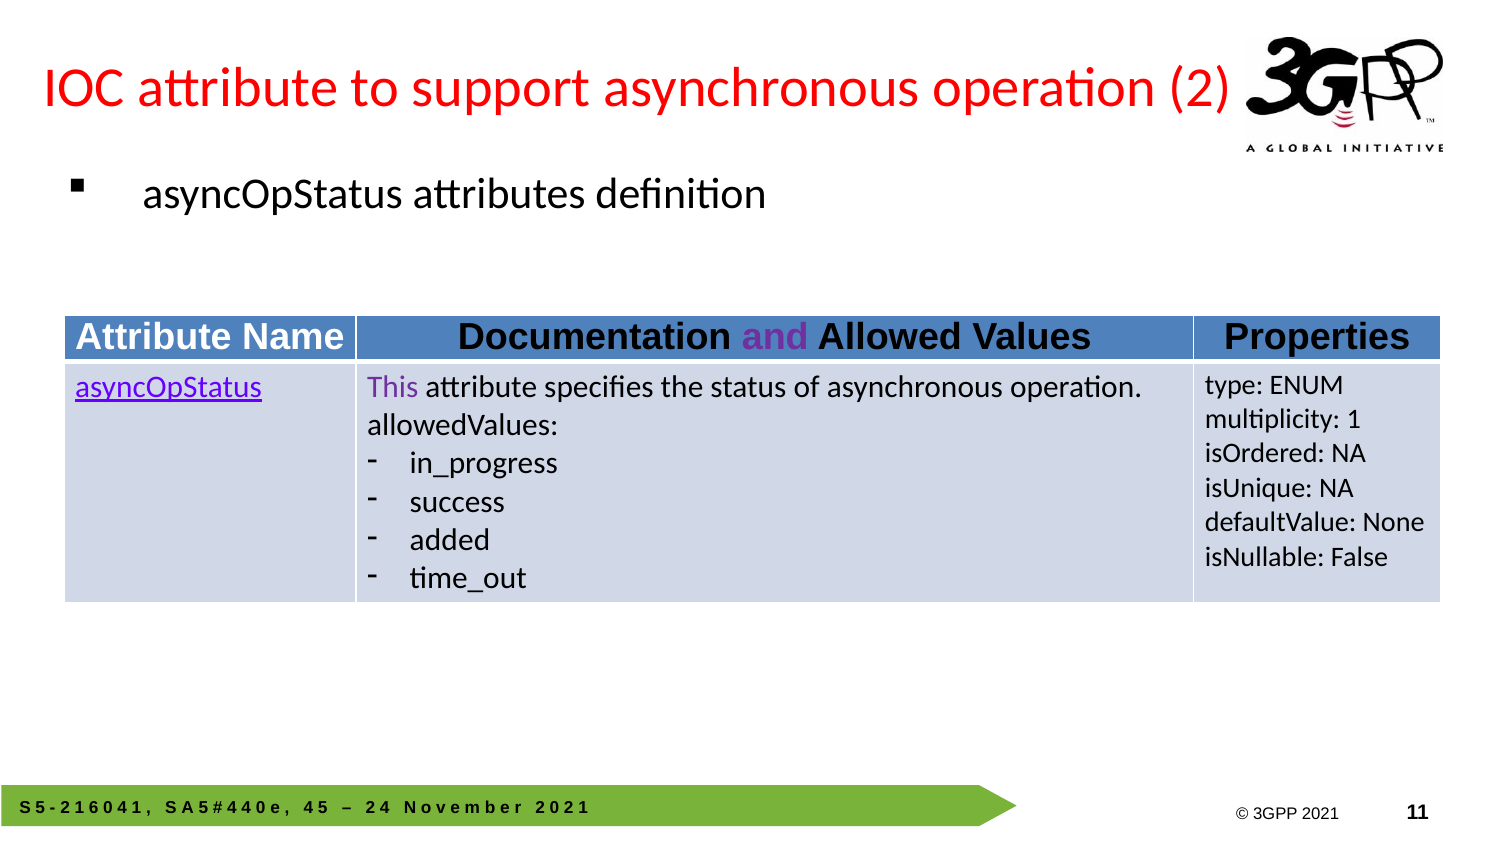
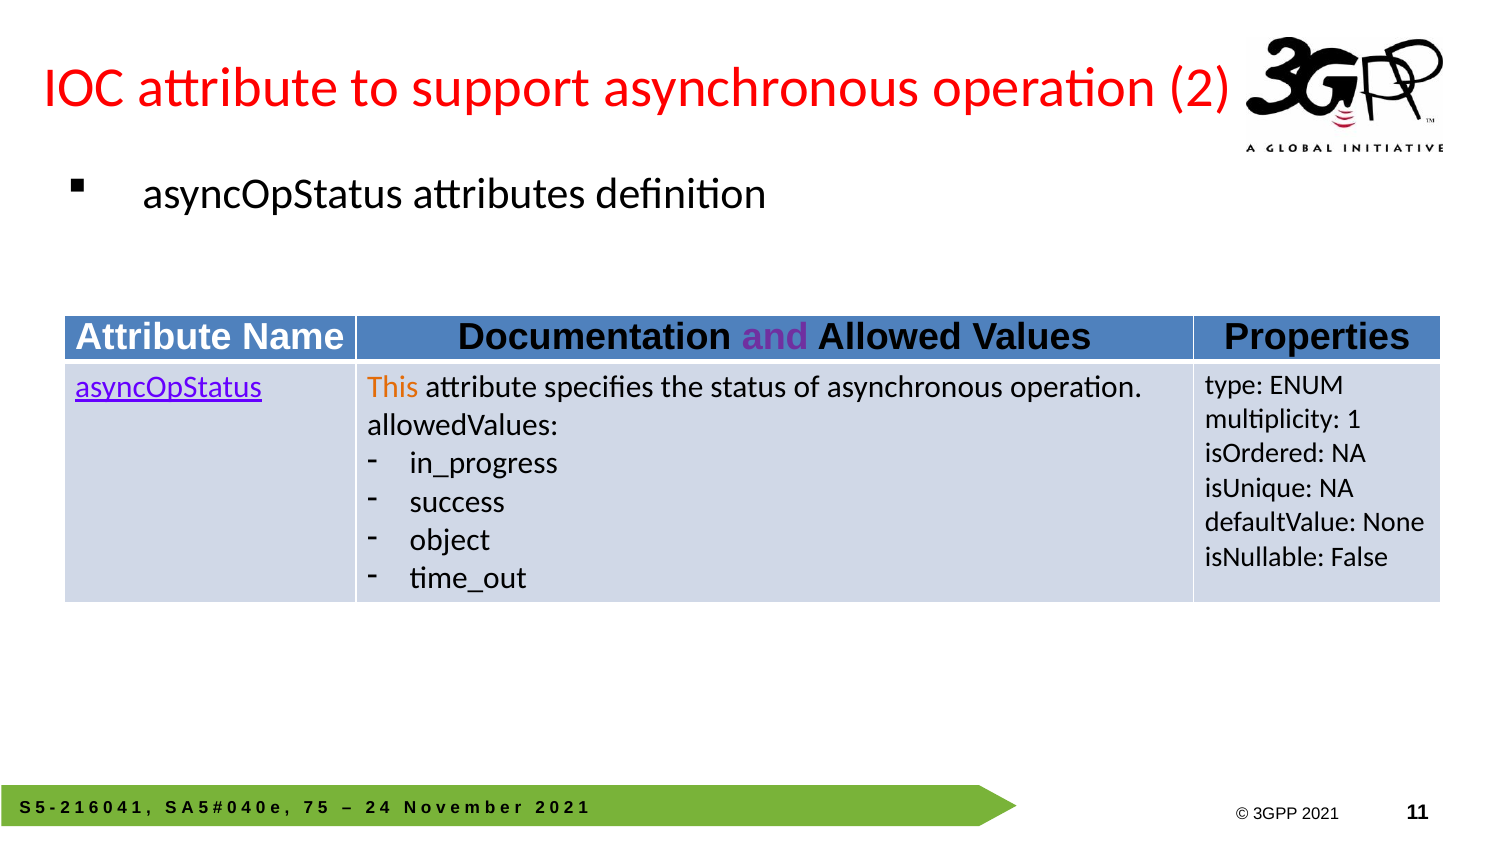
This colour: purple -> orange
added: added -> object
4 at (232, 808): 4 -> 0
4 at (308, 808): 4 -> 7
